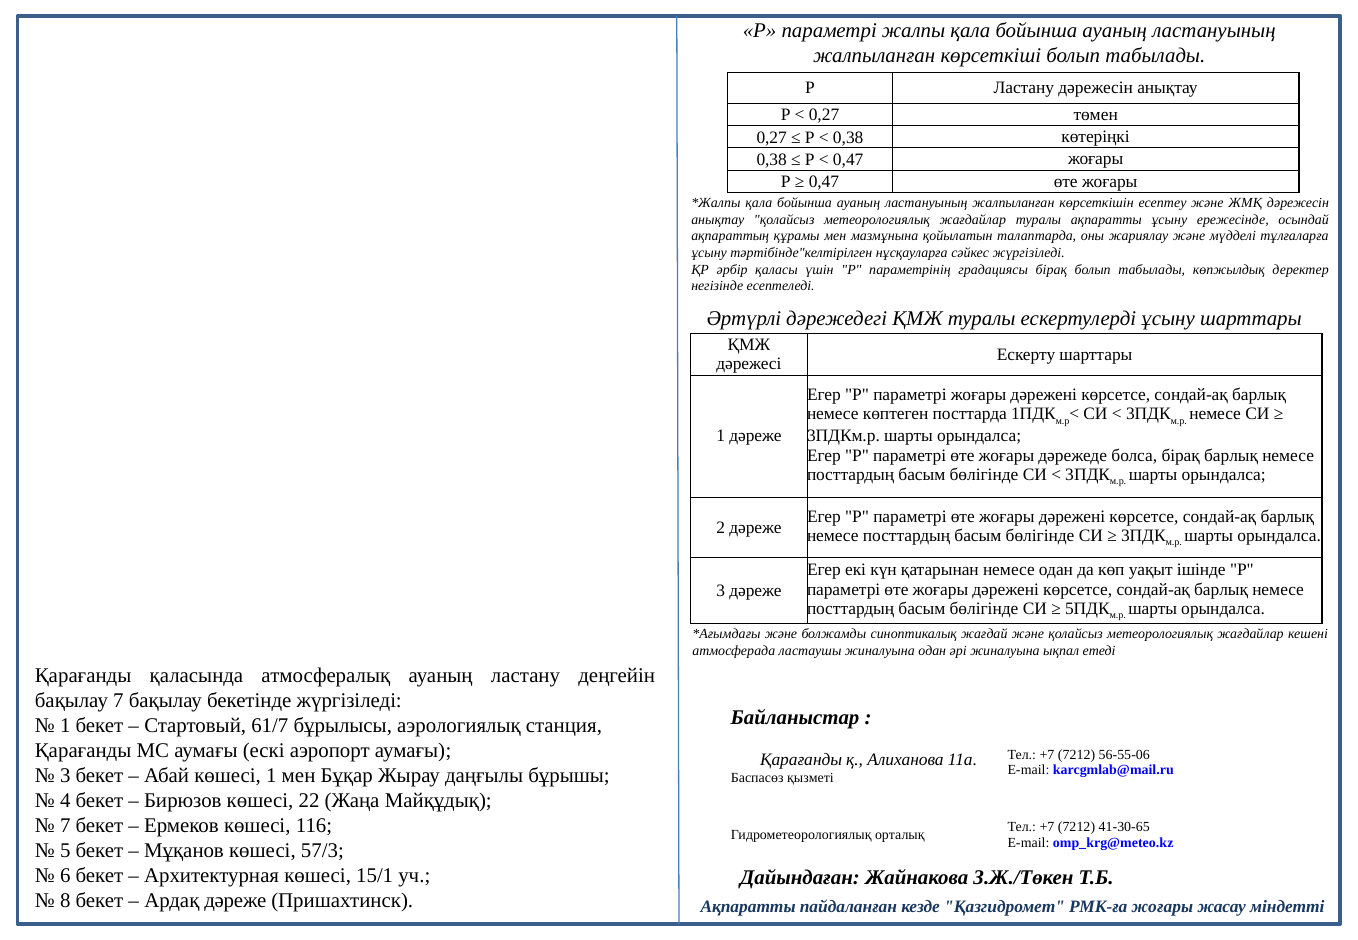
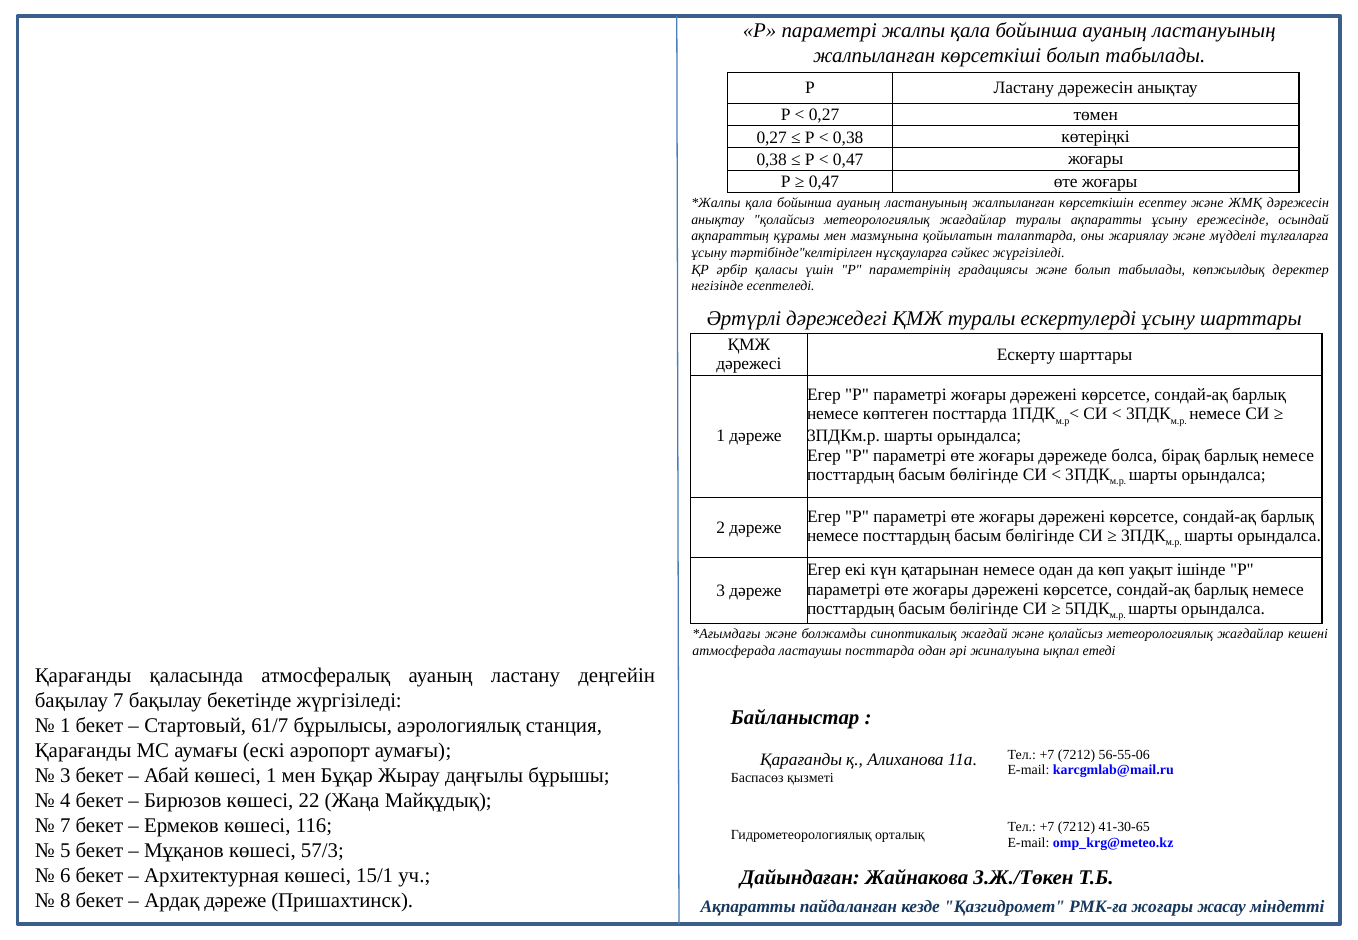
градациясы бірақ: бірақ -> және
ластаушы жиналуына: жиналуына -> посттарда
